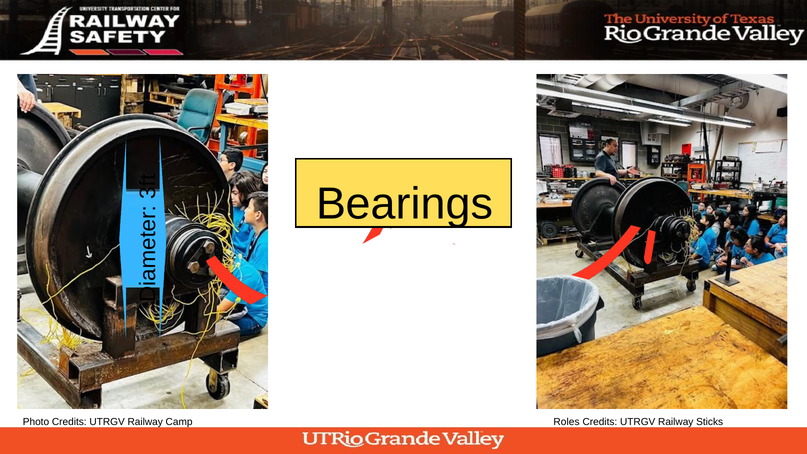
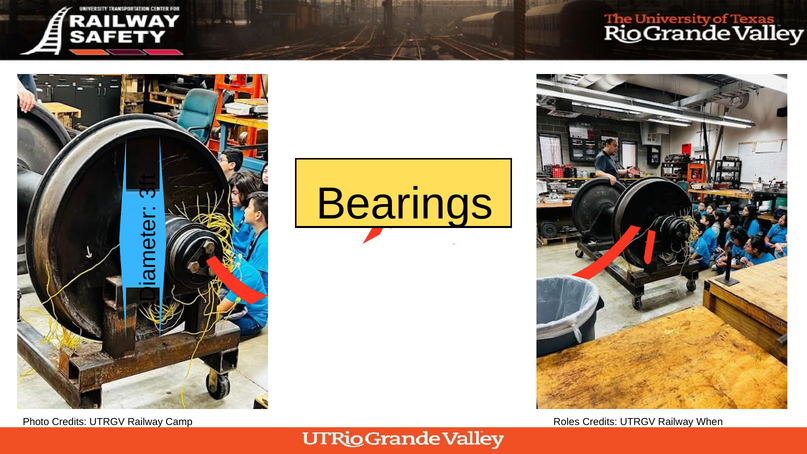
Sticks: Sticks -> When
